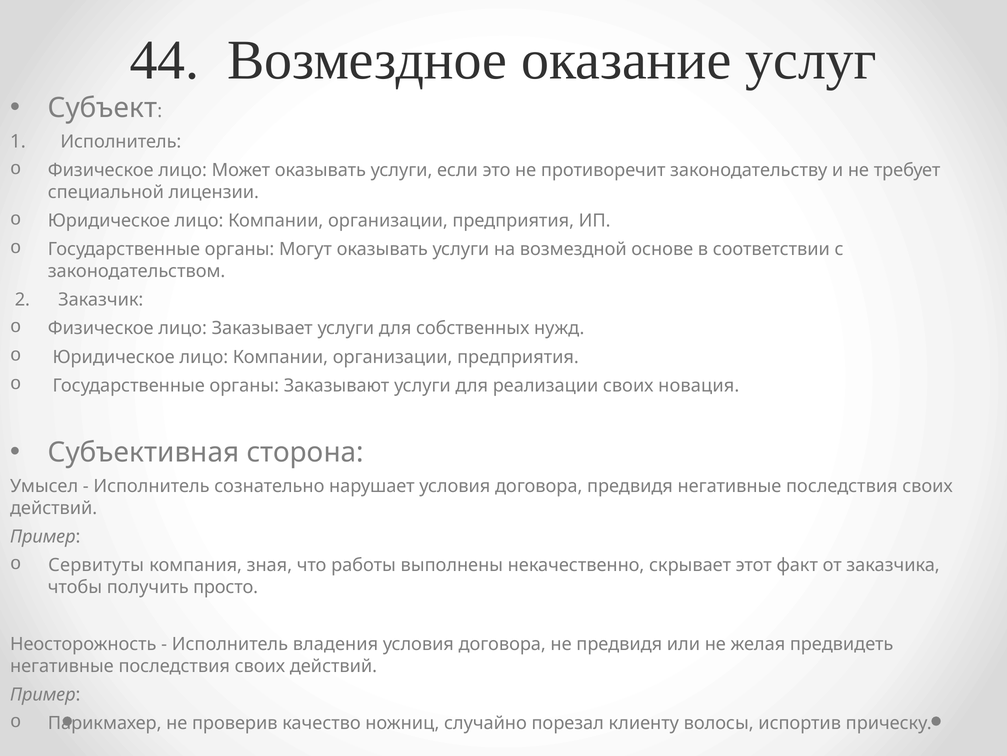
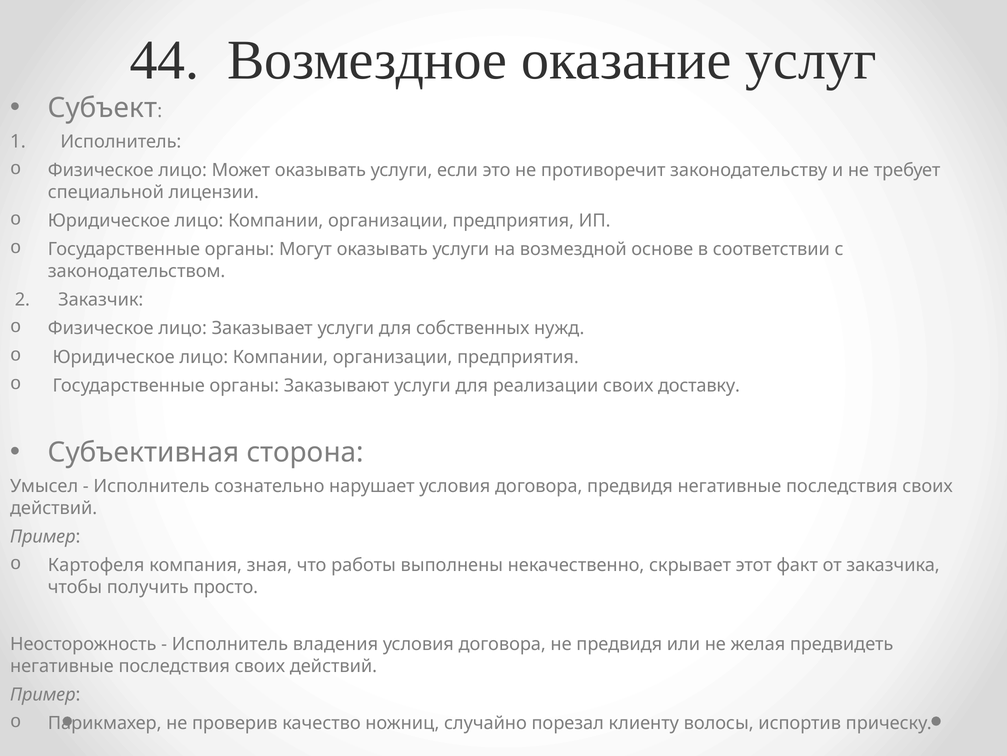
новация: новация -> доставку
Сервитуты: Сервитуты -> Картофеля
